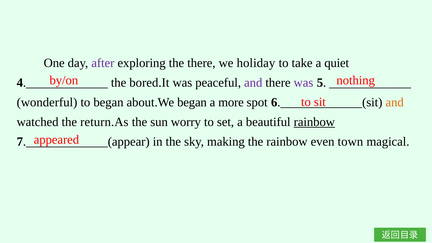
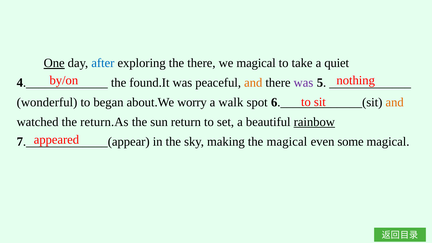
One underline: none -> present
after colour: purple -> blue
we holiday: holiday -> magical
bored.It: bored.It -> found.It
and at (253, 83) colour: purple -> orange
about.We began: began -> worry
more: more -> walk
worry: worry -> return
the rainbow: rainbow -> magical
town: town -> some
